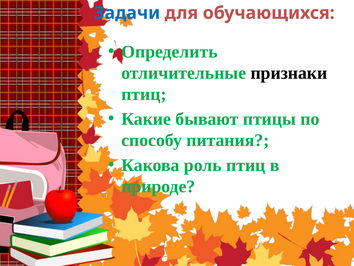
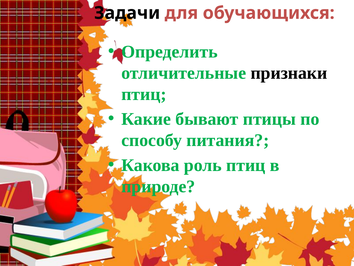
Задачи colour: blue -> black
